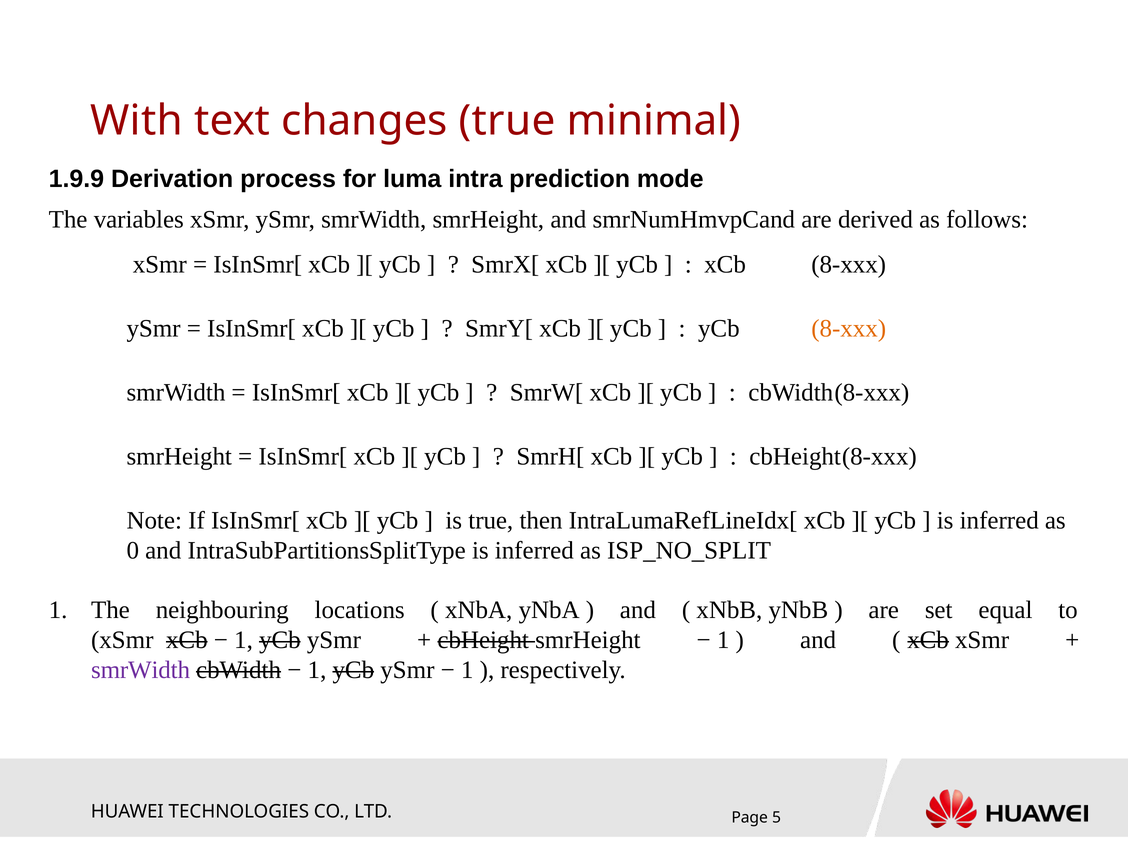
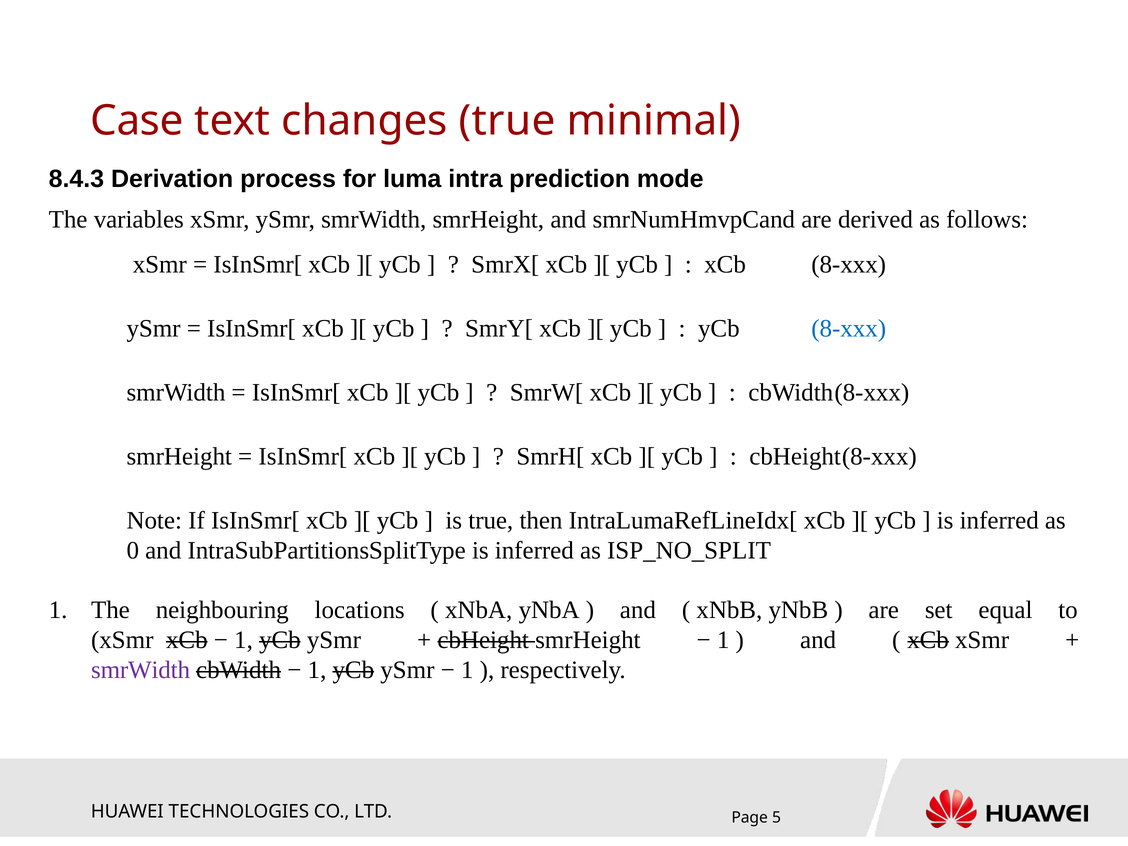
With: With -> Case
1.9.9: 1.9.9 -> 8.4.3
8‑xxx at (849, 329) colour: orange -> blue
